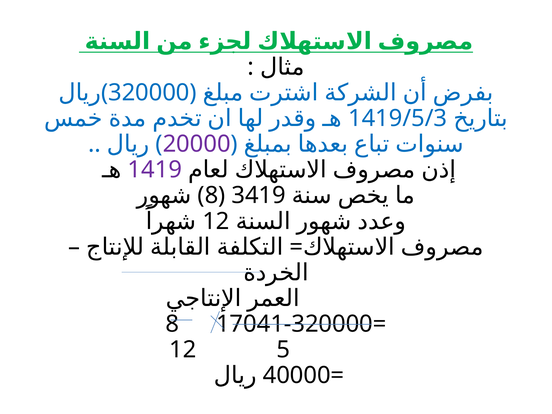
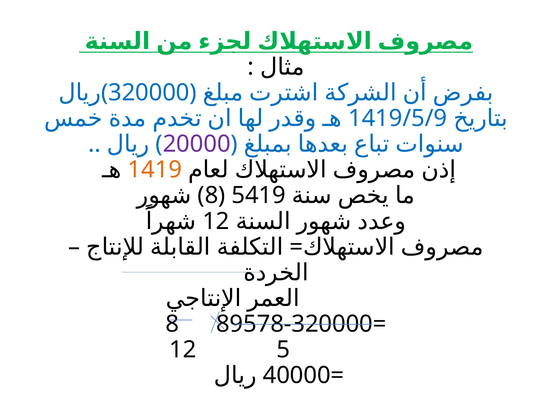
1419/5/3: 1419/5/3 -> 1419/5/9
1419 colour: purple -> orange
3419: 3419 -> 5419
17041: 17041 -> 89578
